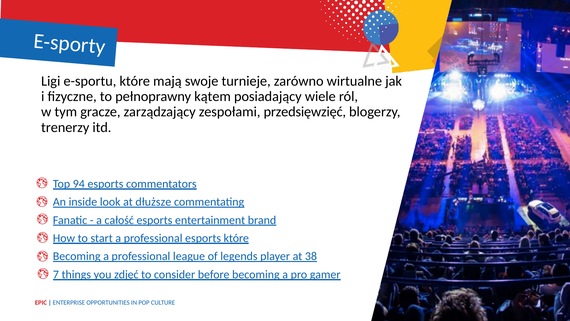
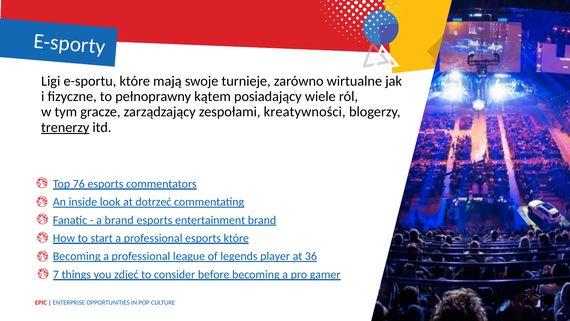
przedsięwzięć: przedsięwzięć -> kreatywności
trenerzy underline: none -> present
94: 94 -> 76
dłuższe: dłuższe -> dotrzeć
a całość: całość -> brand
38: 38 -> 36
